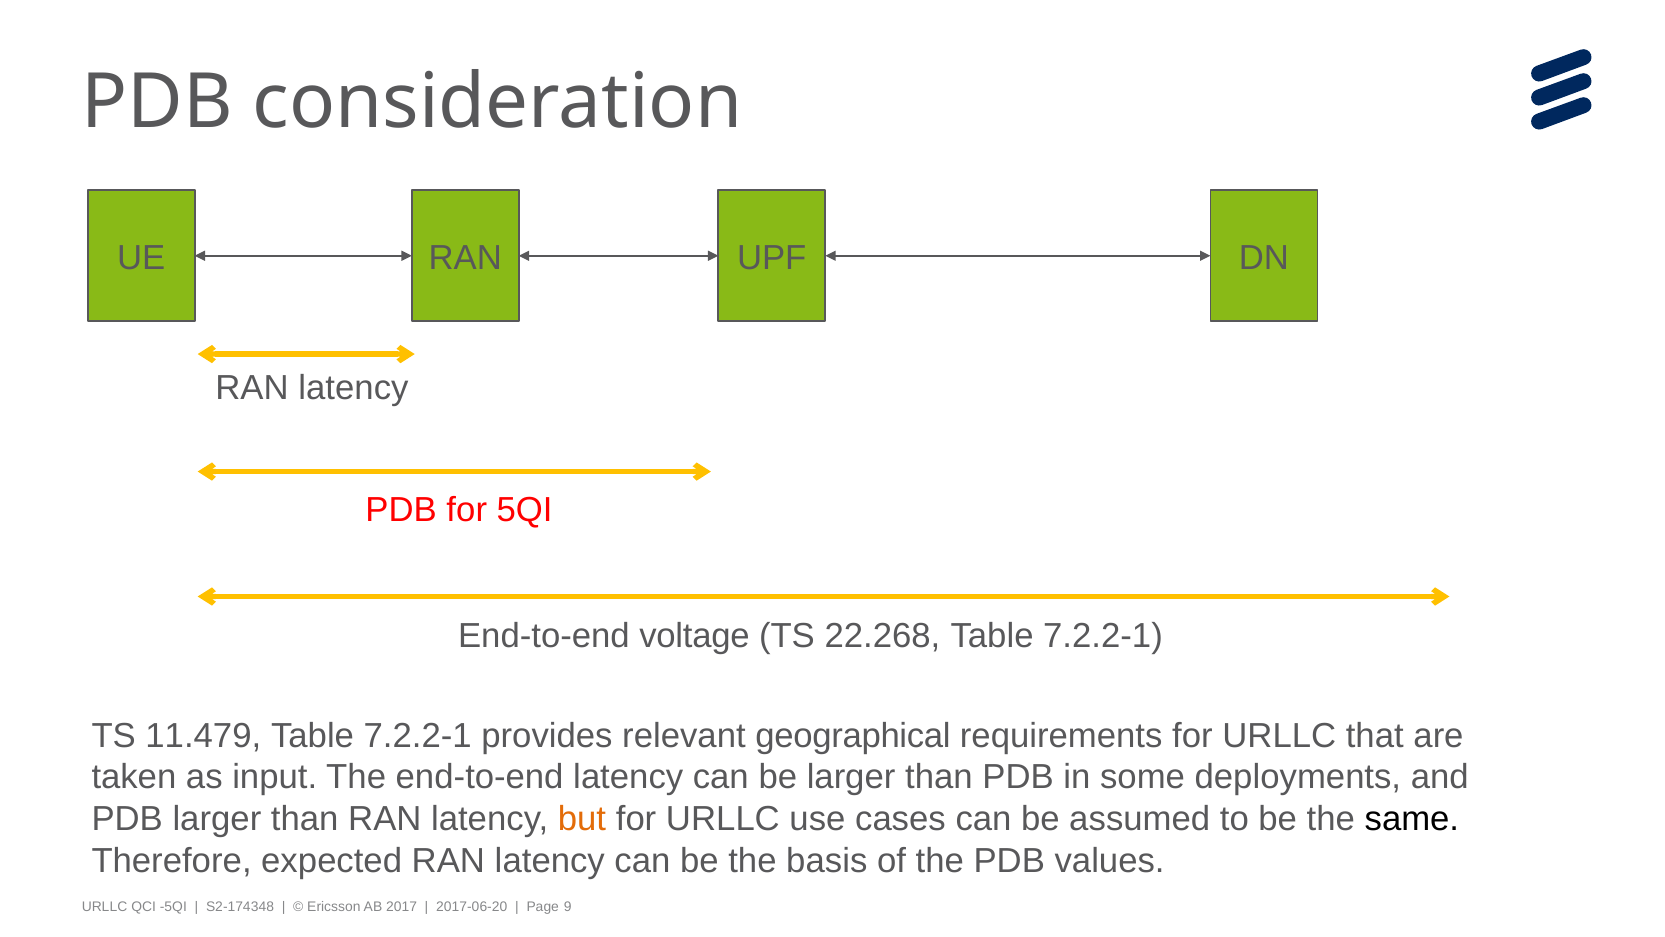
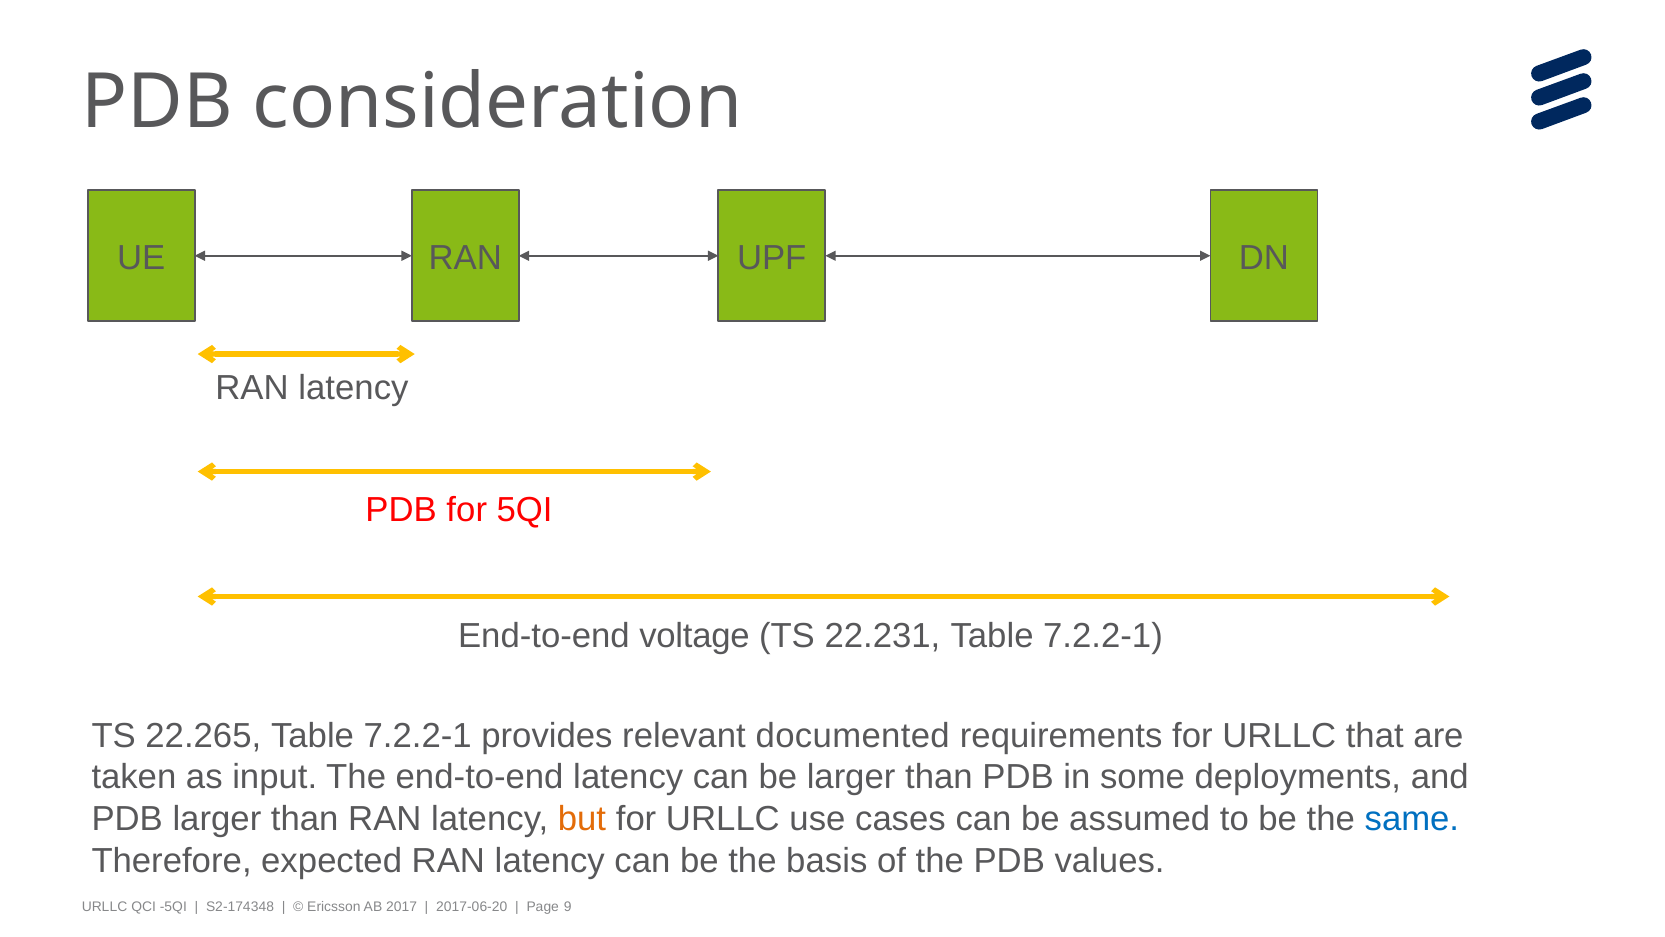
22.268: 22.268 -> 22.231
11.479: 11.479 -> 22.265
geographical: geographical -> documented
same colour: black -> blue
